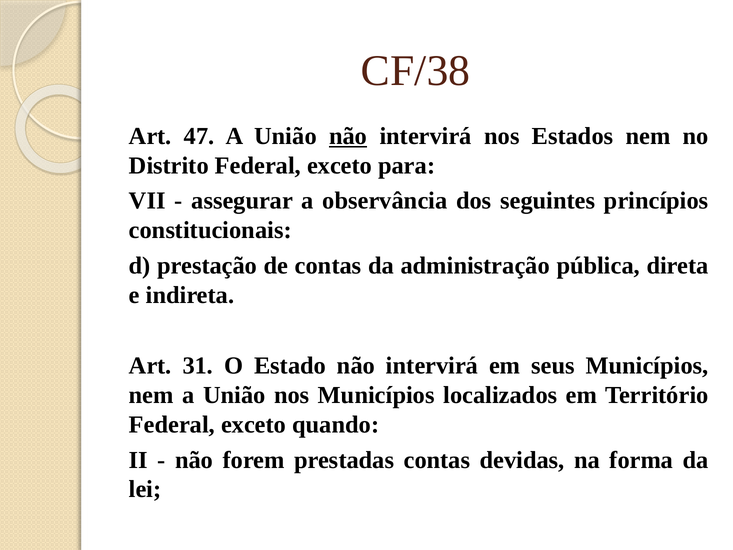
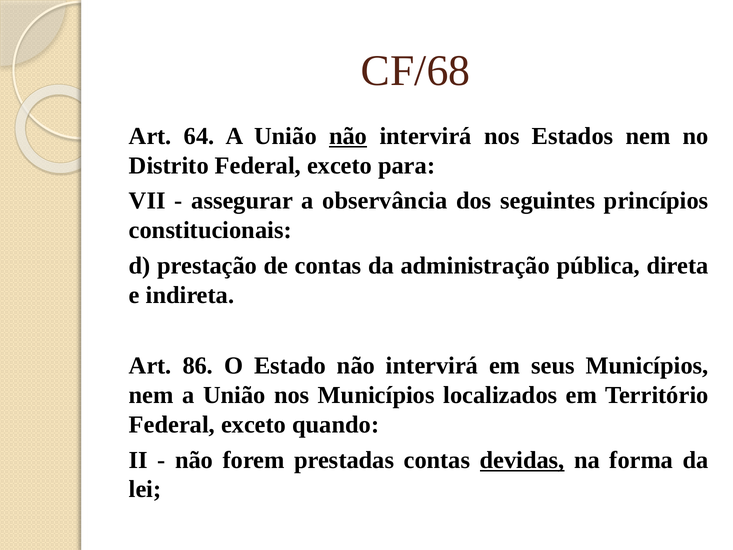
CF/38: CF/38 -> CF/68
47: 47 -> 64
31: 31 -> 86
devidas underline: none -> present
